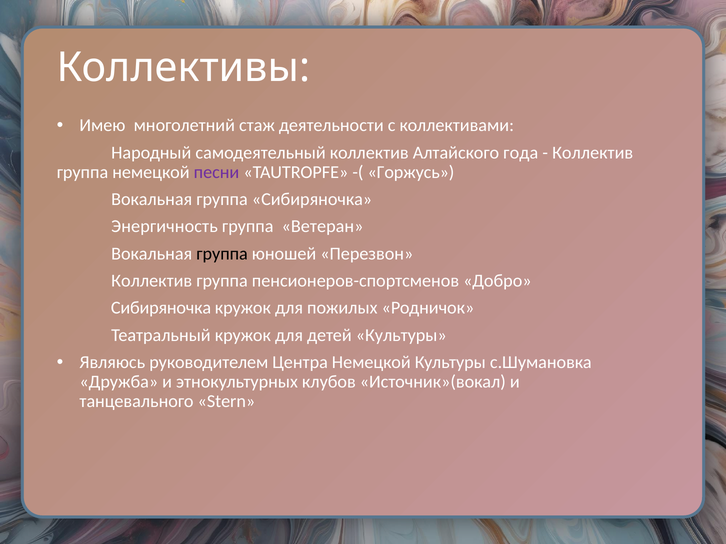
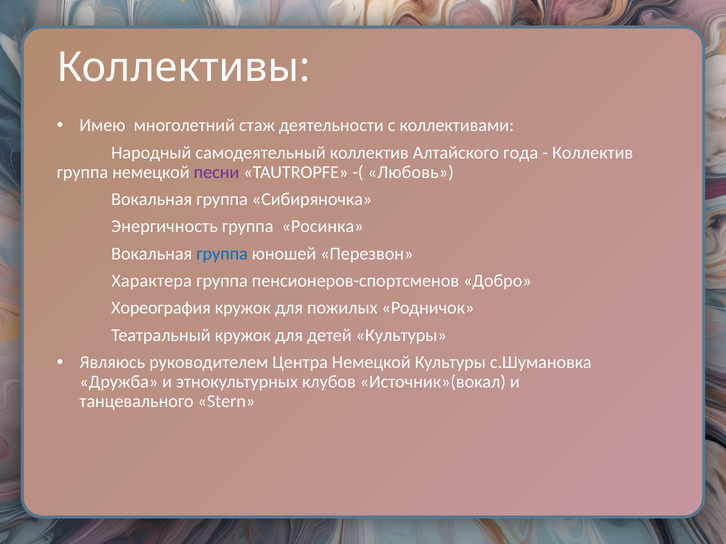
Горжусь: Горжусь -> Любовь
Ветеран: Ветеран -> Росинка
группа at (222, 254) colour: black -> blue
Коллектив at (152, 281): Коллектив -> Характера
Сибиряночка at (161, 308): Сибиряночка -> Хореография
